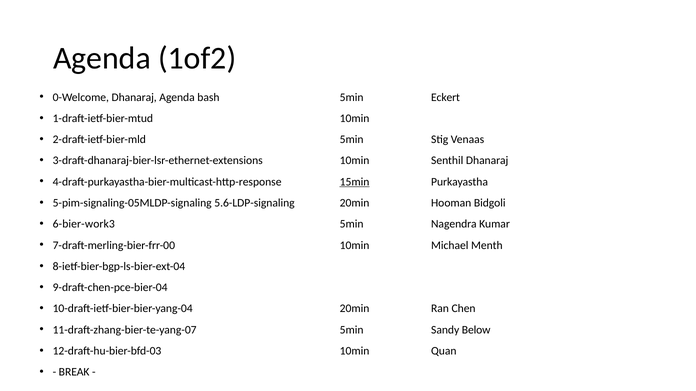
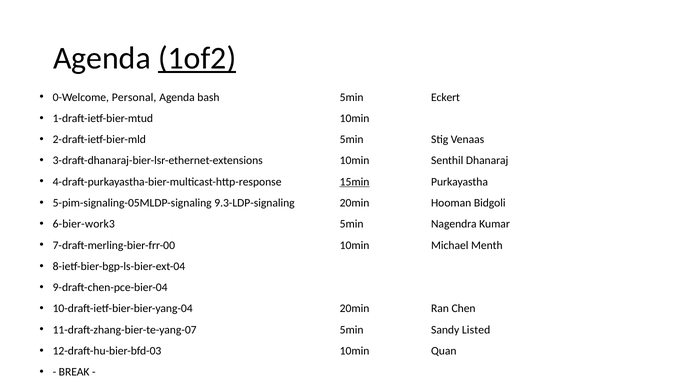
1of2 underline: none -> present
0-Welcome Dhanaraj: Dhanaraj -> Personal
5.6-LDP-signaling: 5.6-LDP-signaling -> 9.3-LDP-signaling
Below: Below -> Listed
